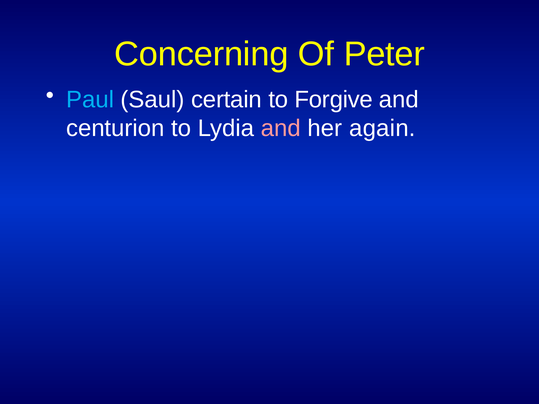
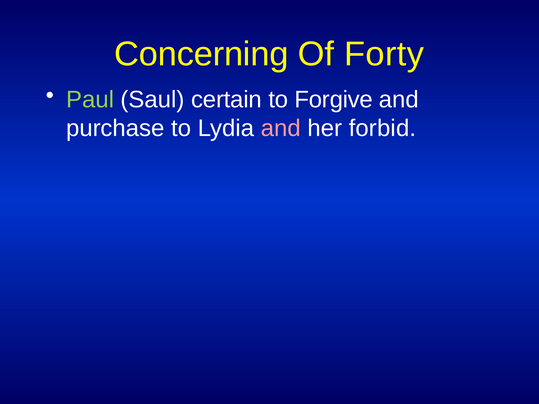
Peter: Peter -> Forty
Paul colour: light blue -> light green
centurion: centurion -> purchase
again: again -> forbid
